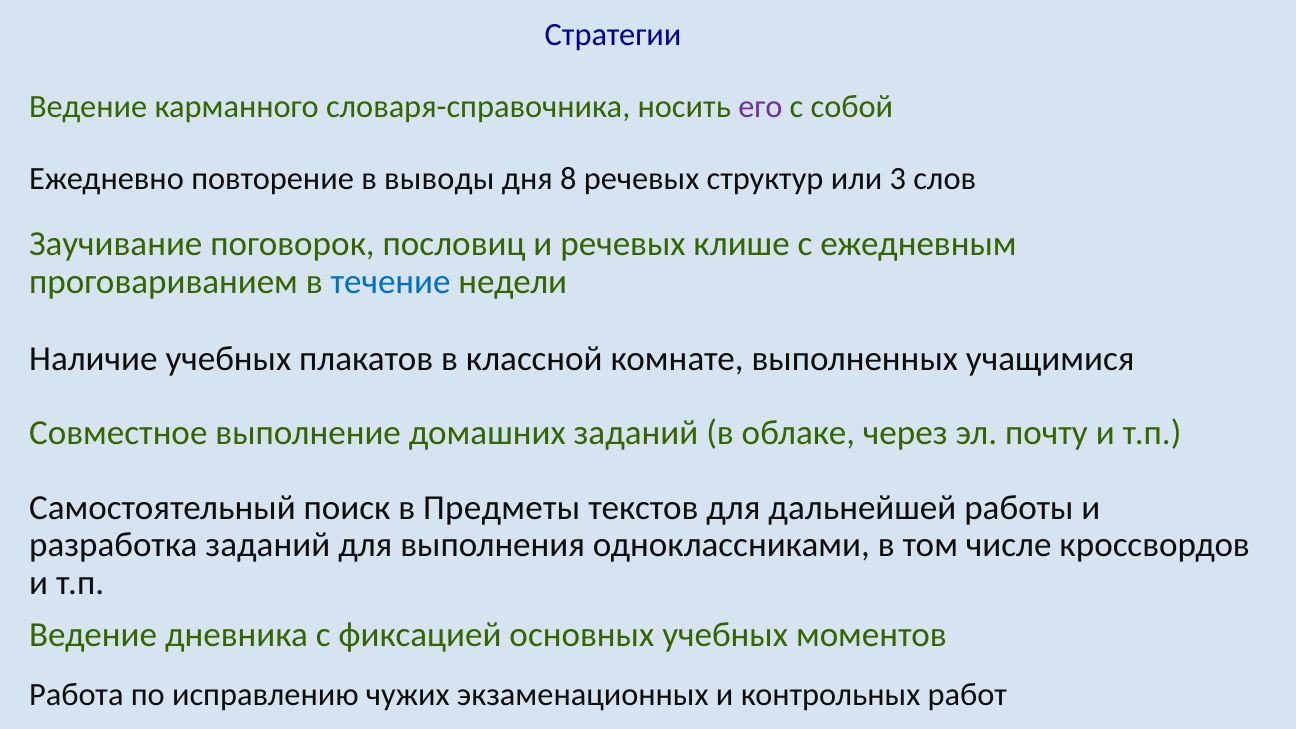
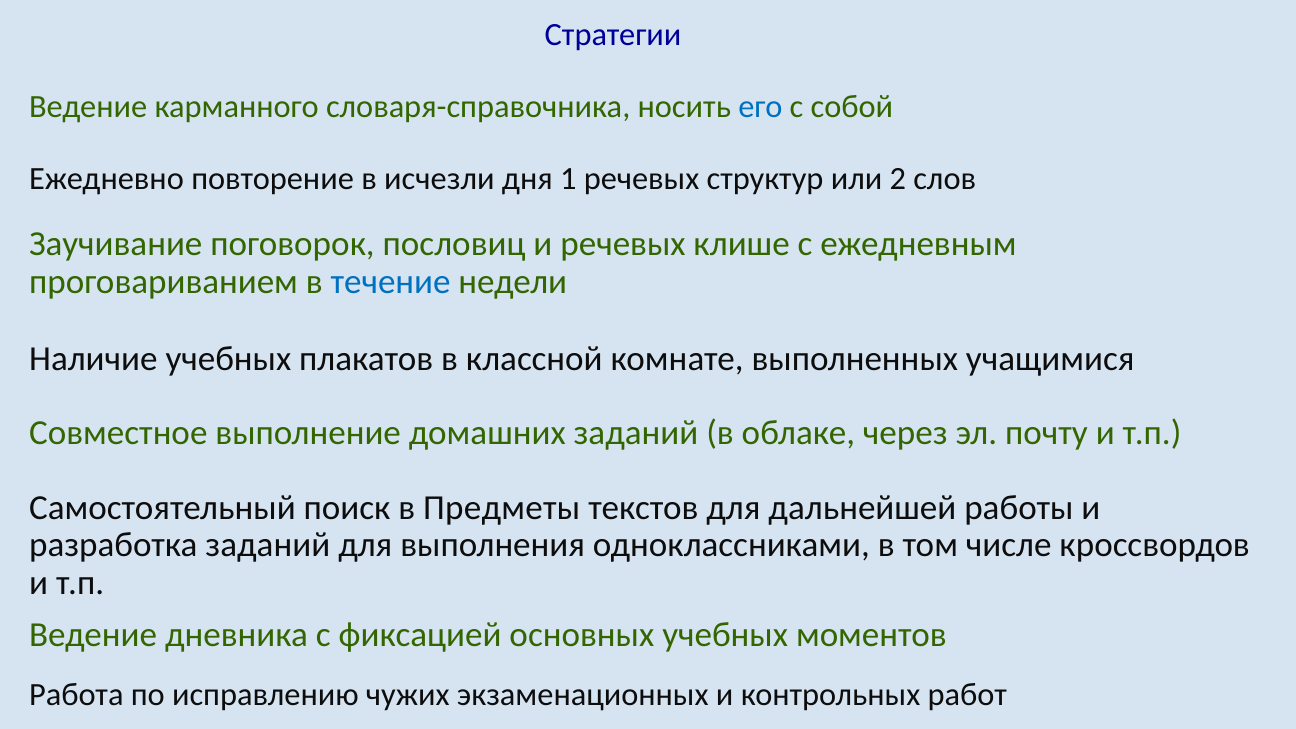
его colour: purple -> blue
выводы: выводы -> исчезли
8: 8 -> 1
3: 3 -> 2
